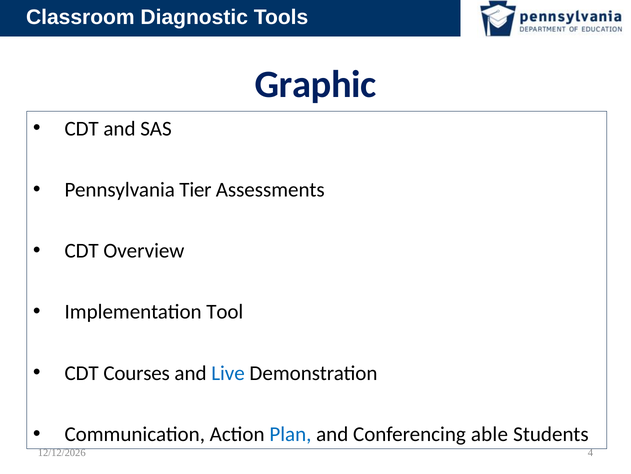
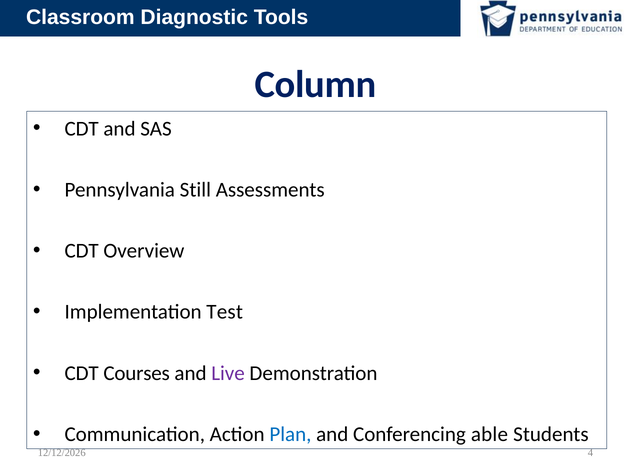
Graphic: Graphic -> Column
Tier: Tier -> Still
Tool: Tool -> Test
Live colour: blue -> purple
